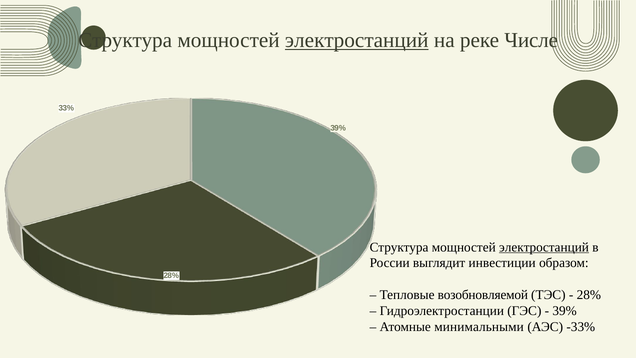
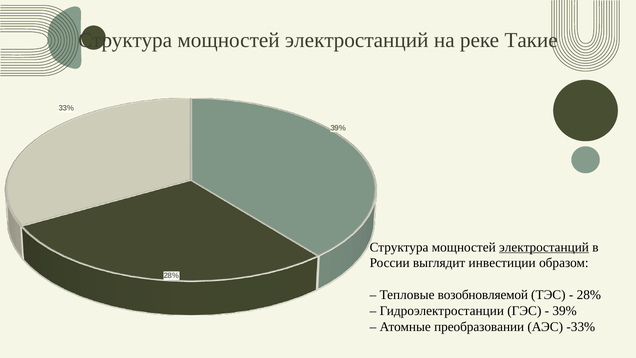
электростанций at (357, 40) underline: present -> none
Числе: Числе -> Такие
минимальными: минимальными -> преобразовании
